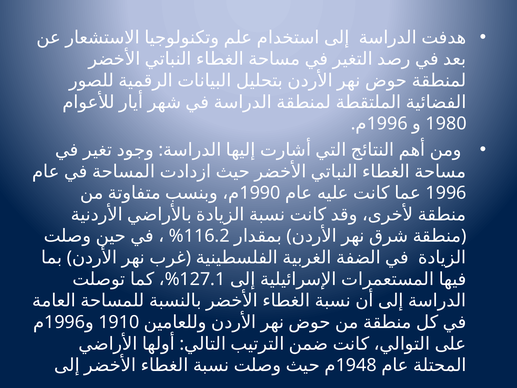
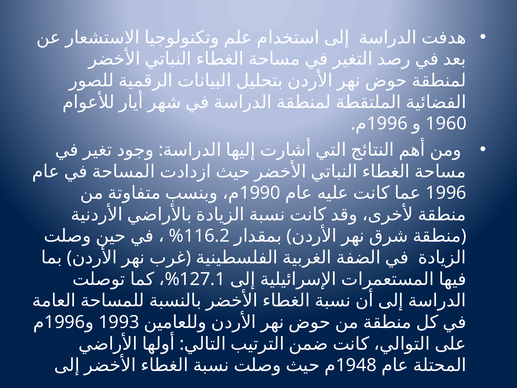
1980: 1980 -> 1960
1910: 1910 -> 1993
